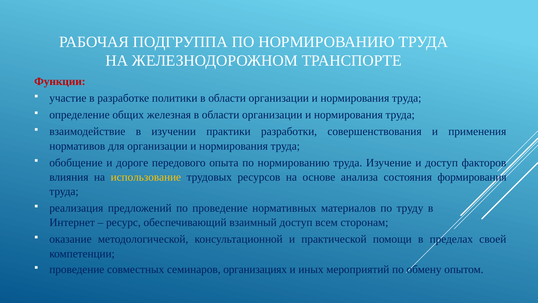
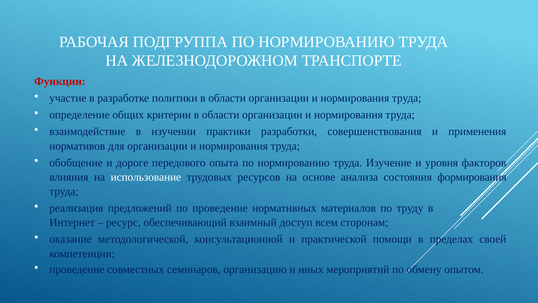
железная: железная -> критерии
и доступ: доступ -> уровня
использование colour: yellow -> white
организациях: организациях -> организацию
